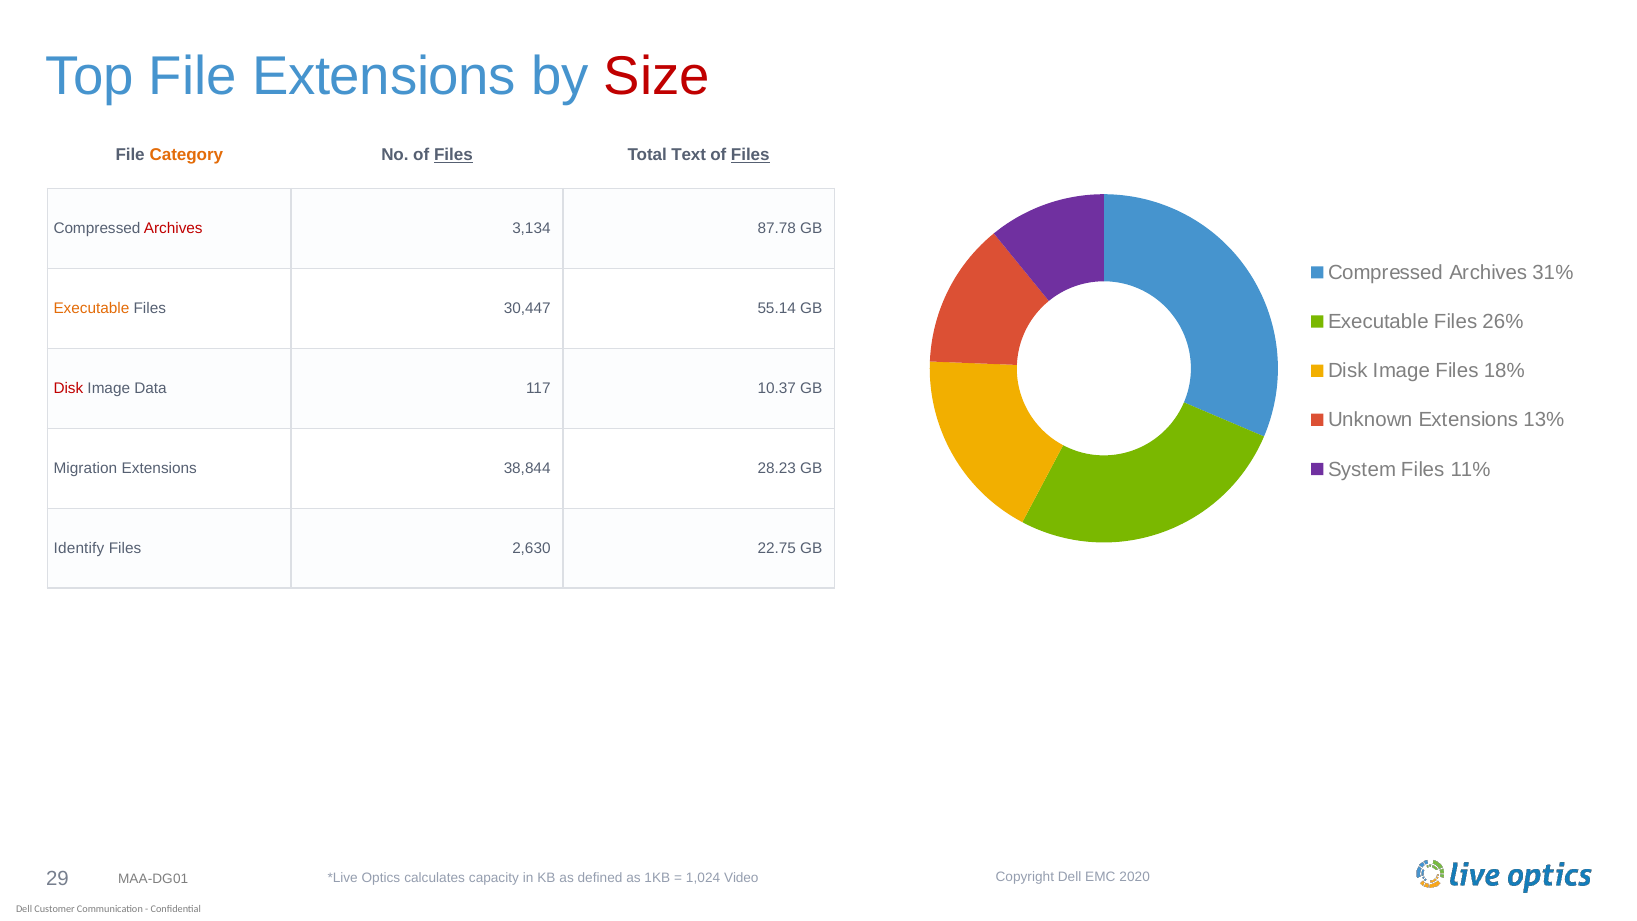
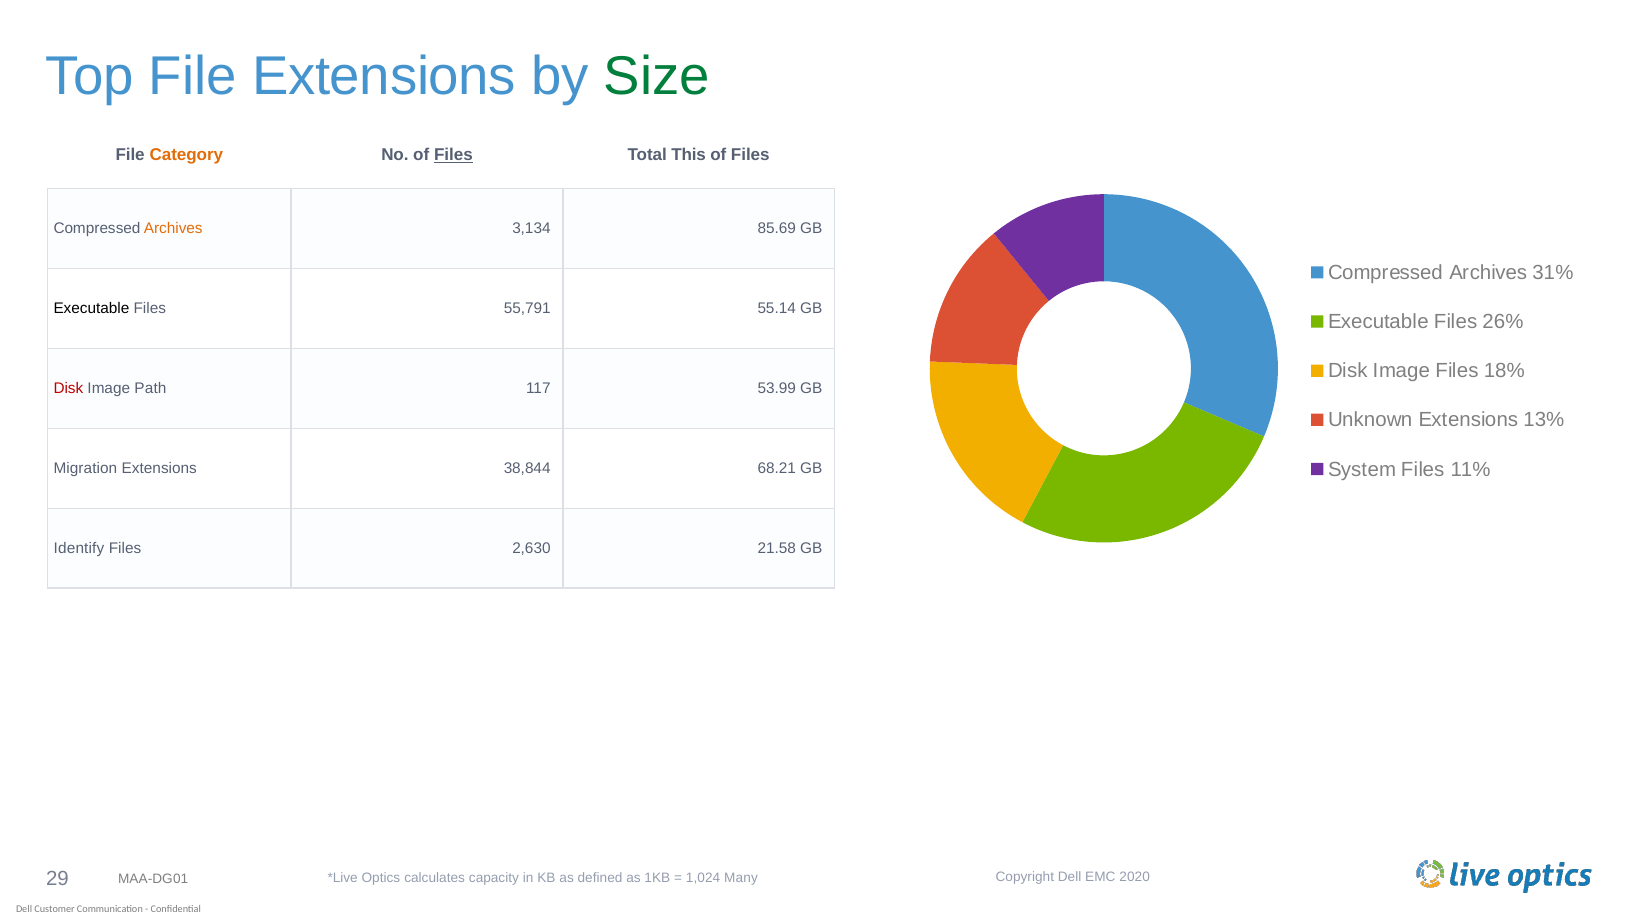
Size colour: red -> green
Text: Text -> This
Files at (750, 155) underline: present -> none
Archives at (173, 229) colour: red -> orange
87.78: 87.78 -> 85.69
Executable at (91, 309) colour: orange -> black
30,447: 30,447 -> 55,791
Data: Data -> Path
10.37: 10.37 -> 53.99
28.23: 28.23 -> 68.21
22.75: 22.75 -> 21.58
Video: Video -> Many
